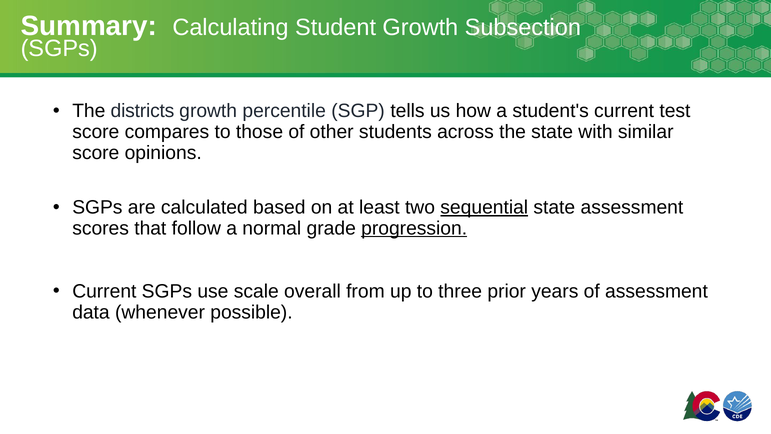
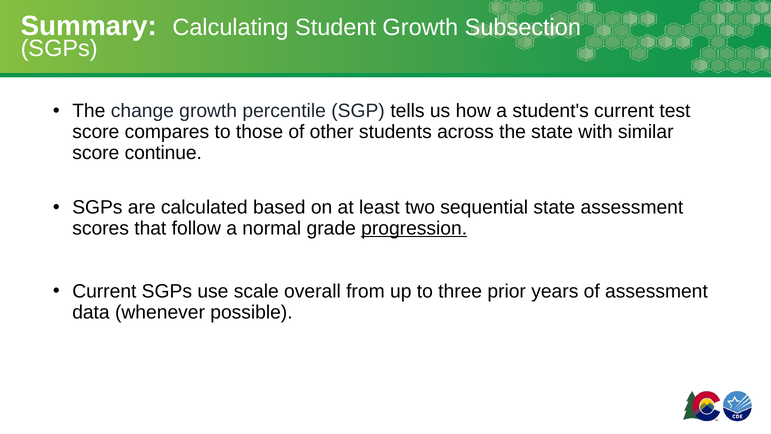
districts: districts -> change
opinions: opinions -> continue
sequential underline: present -> none
